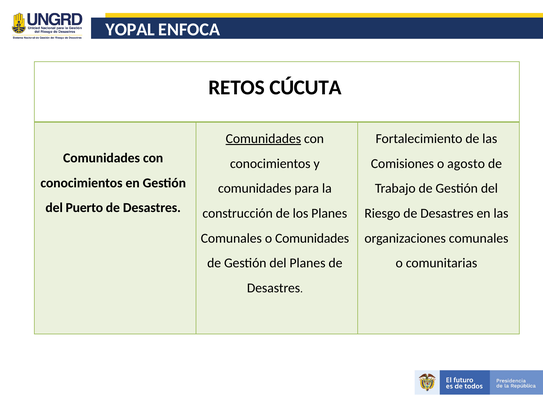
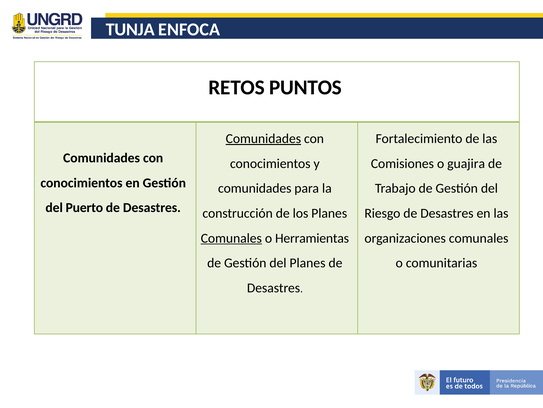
YOPAL: YOPAL -> TUNJA
CÚCUTA: CÚCUTA -> PUNTOS
agosto: agosto -> guajira
Comunales at (231, 238) underline: none -> present
o Comunidades: Comunidades -> Herramientas
